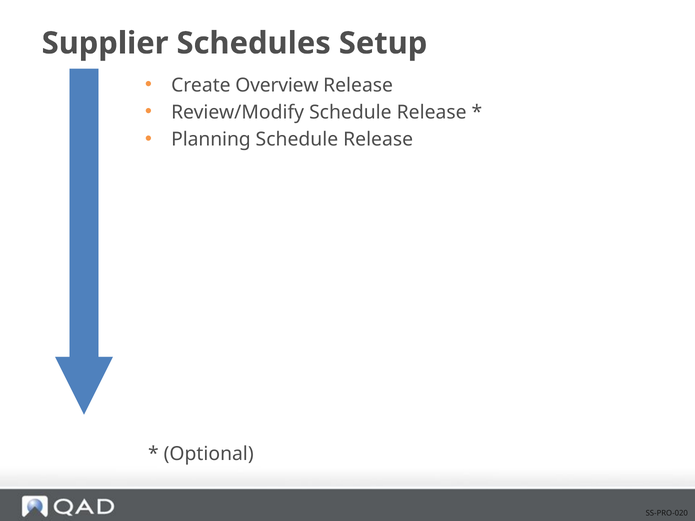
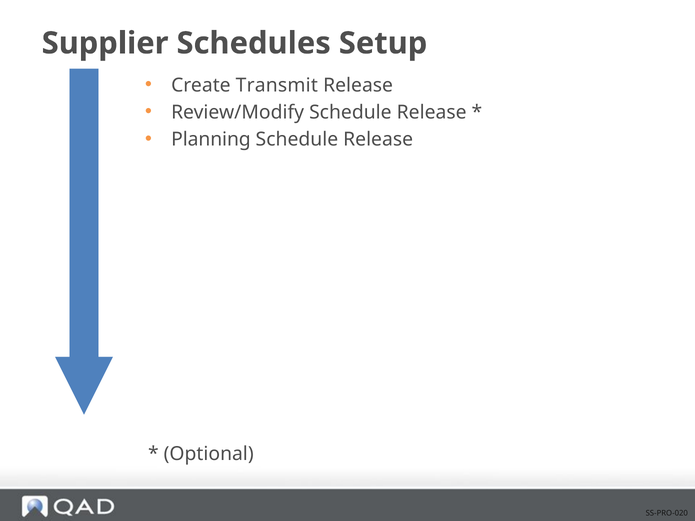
Overview: Overview -> Transmit
